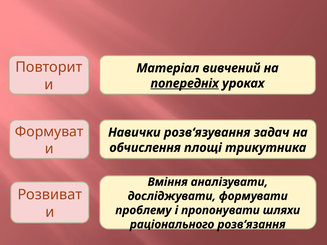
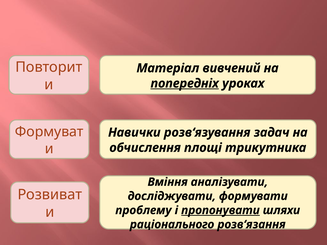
пропонувати underline: none -> present
